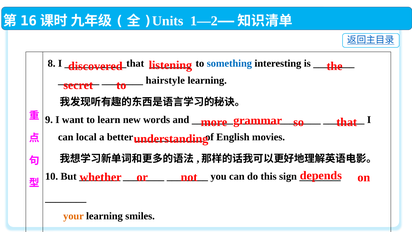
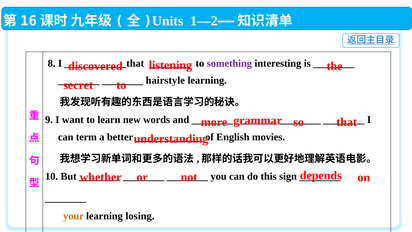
something colour: blue -> purple
local: local -> term
smiles: smiles -> losing
